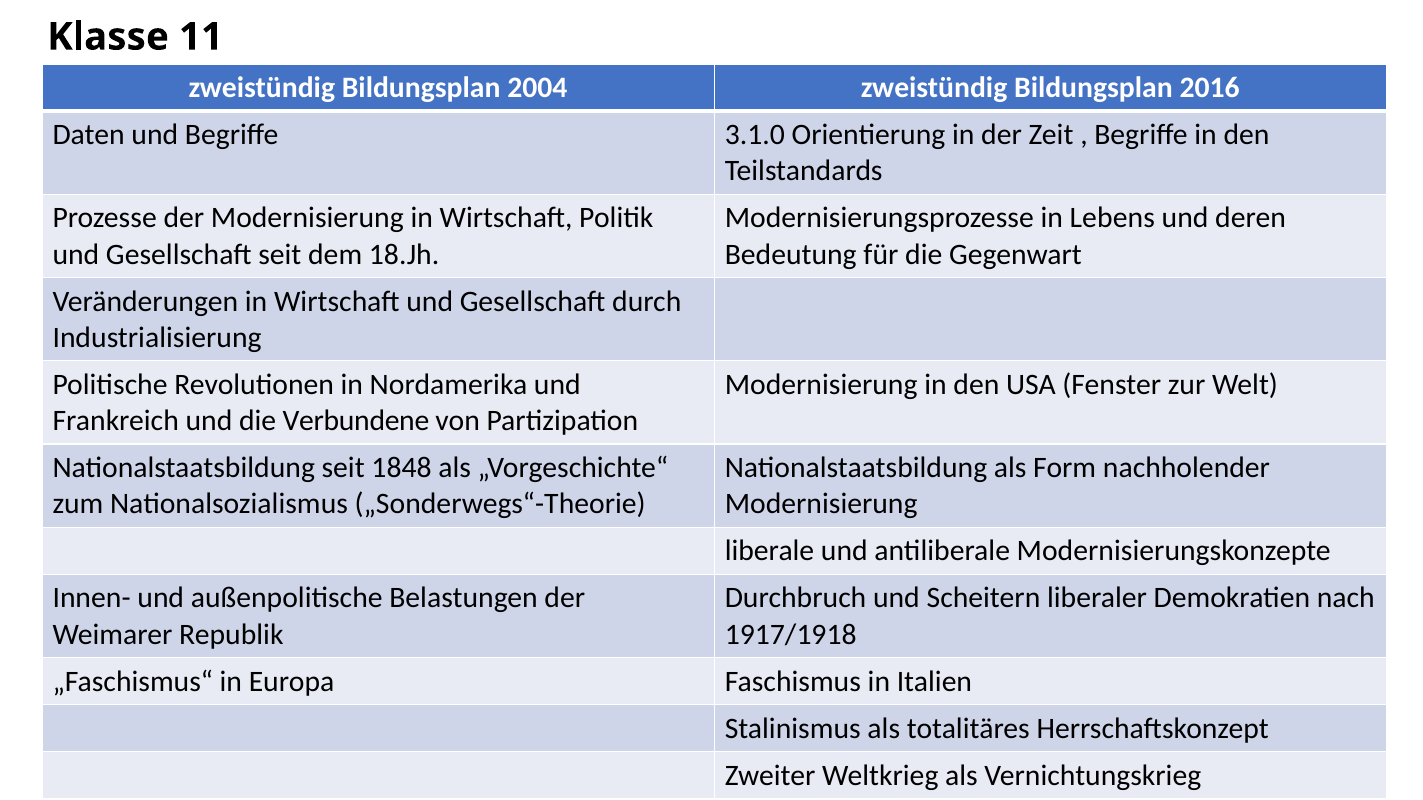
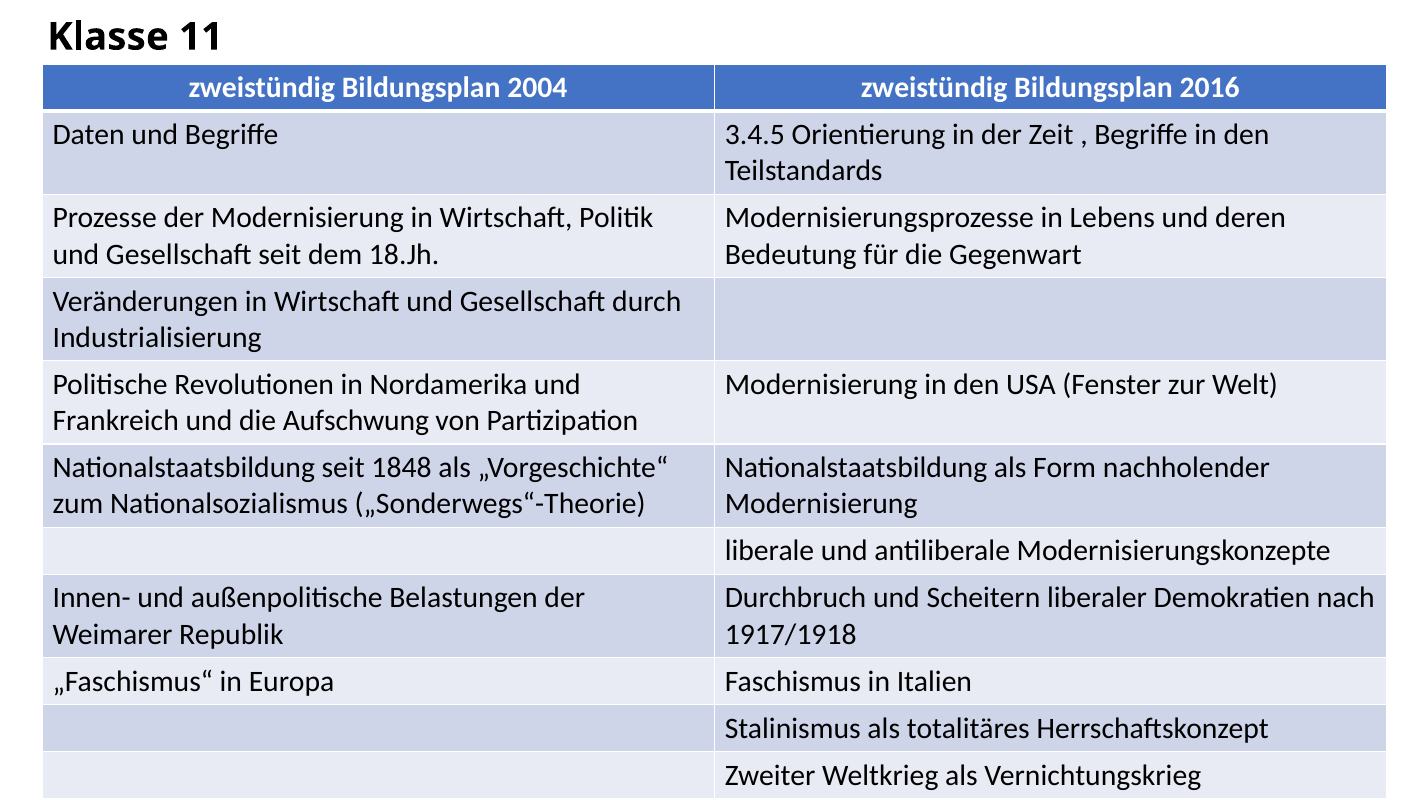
3.1.0: 3.1.0 -> 3.4.5
Verbundene: Verbundene -> Aufschwung
